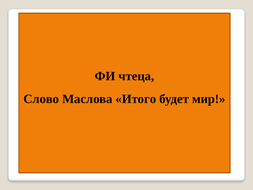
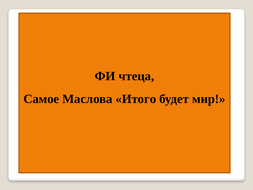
Слово: Слово -> Самое
